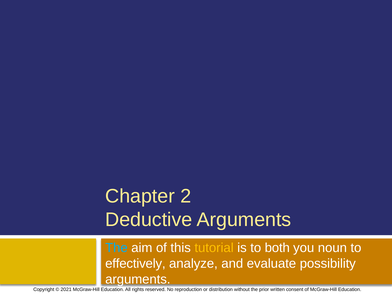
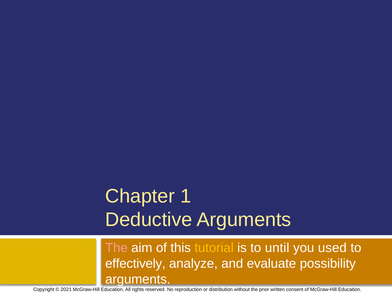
2: 2 -> 1
The at (116, 248) colour: light blue -> pink
both: both -> until
noun: noun -> used
